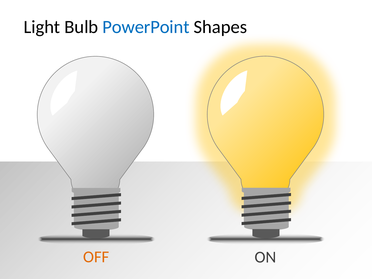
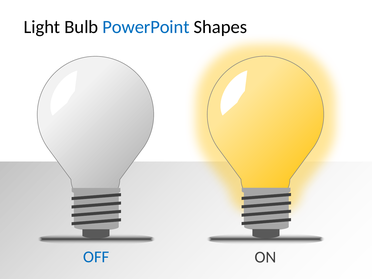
OFF colour: orange -> blue
